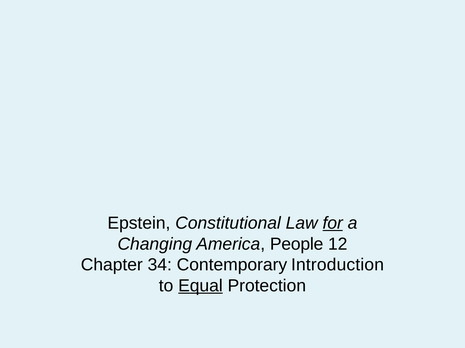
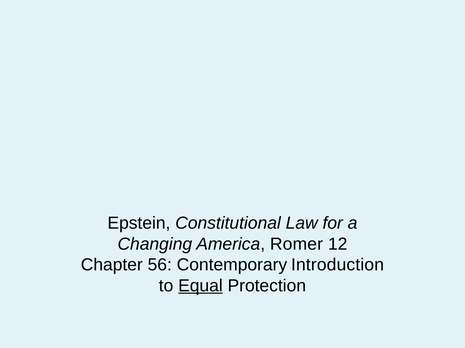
for underline: present -> none
People: People -> Romer
34: 34 -> 56
